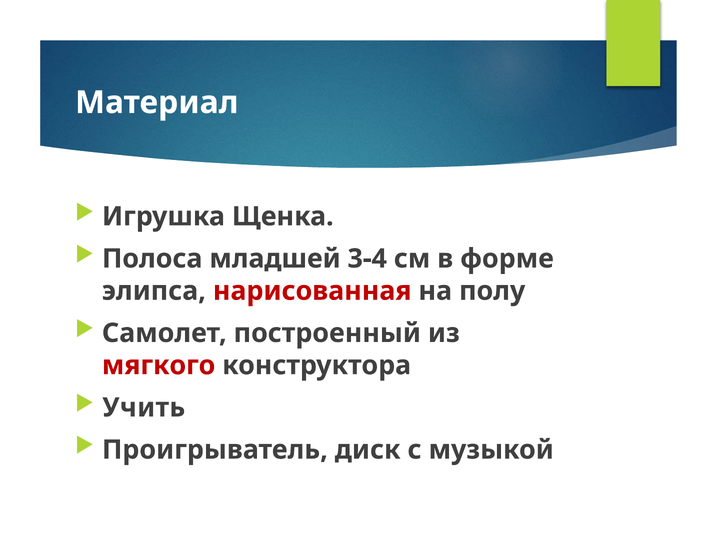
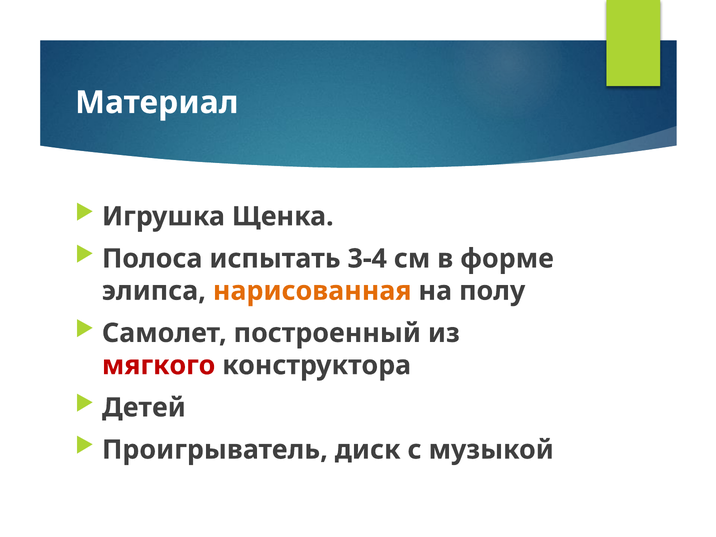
младшей: младшей -> испытать
нарисованная colour: red -> orange
Учить: Учить -> Детей
